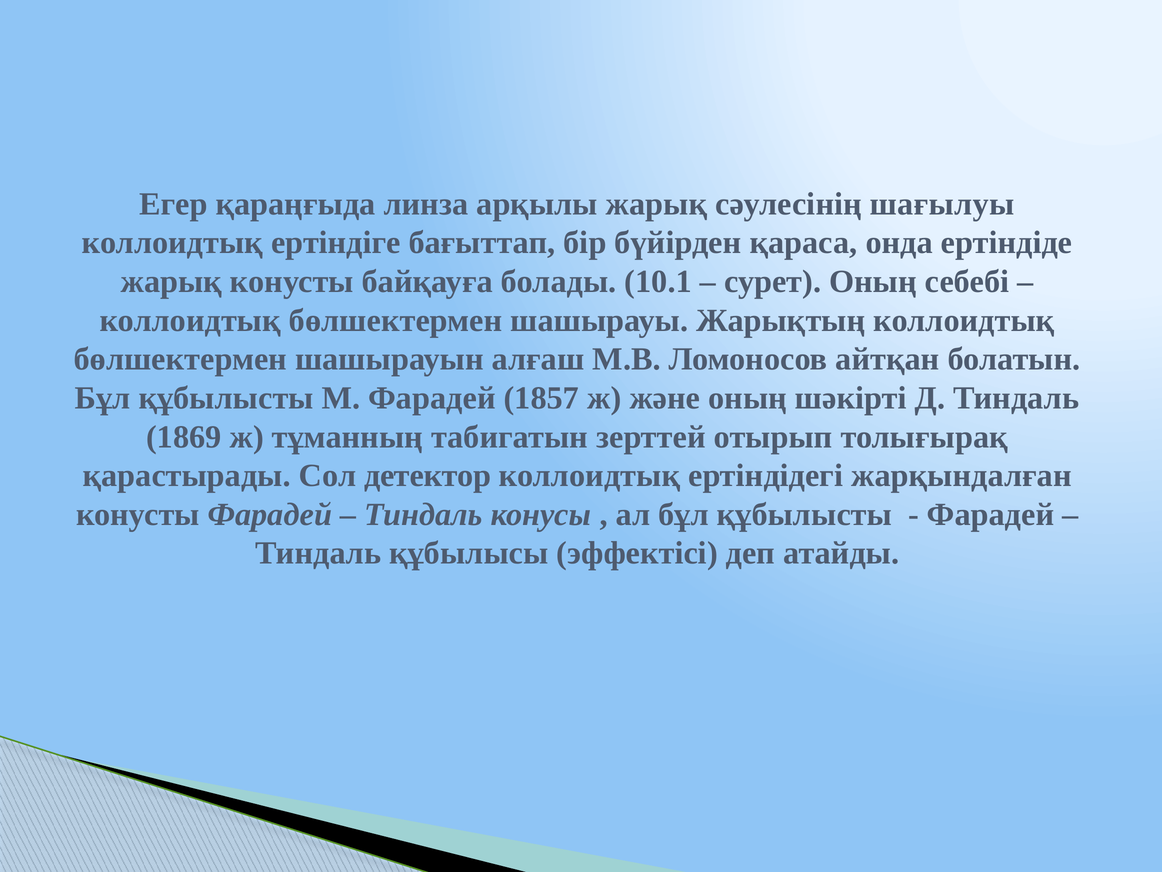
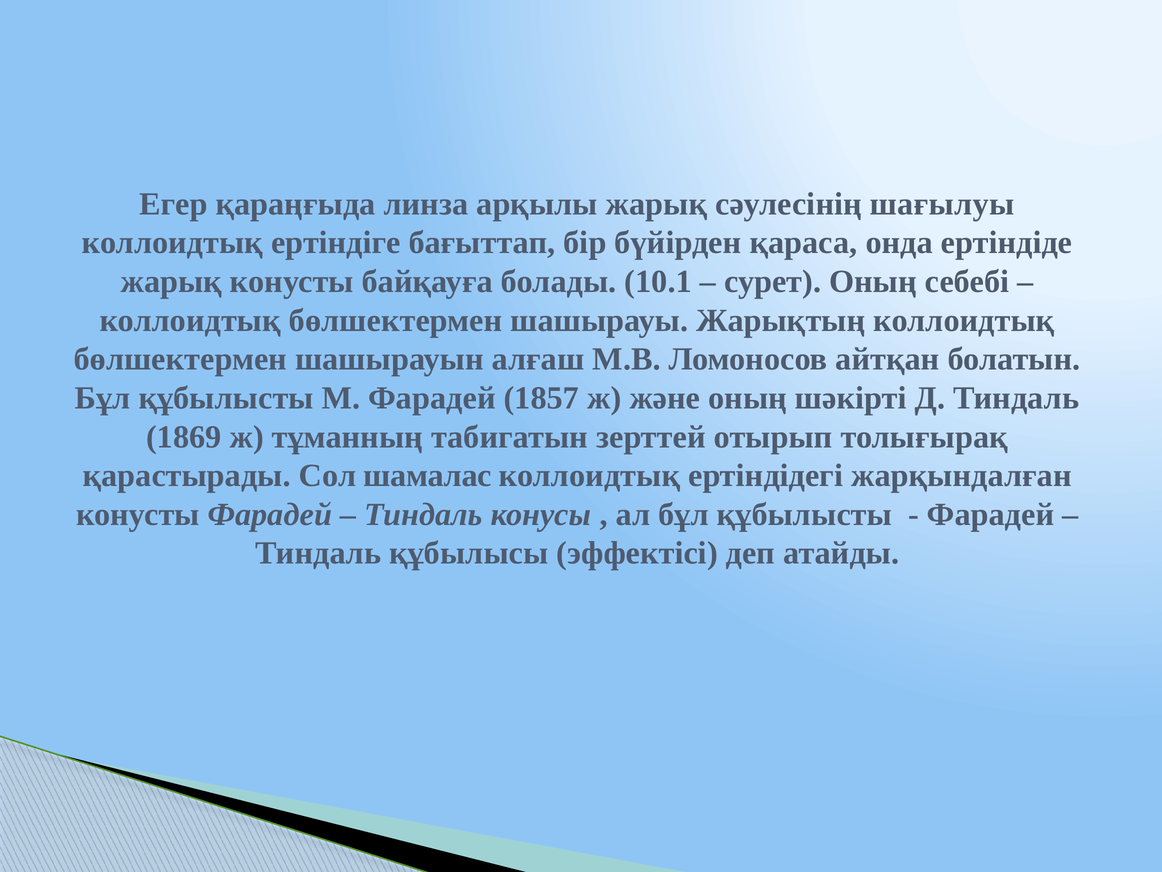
детектор: детектор -> шамалас
